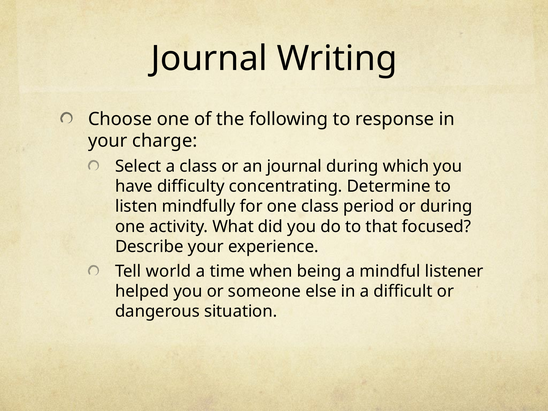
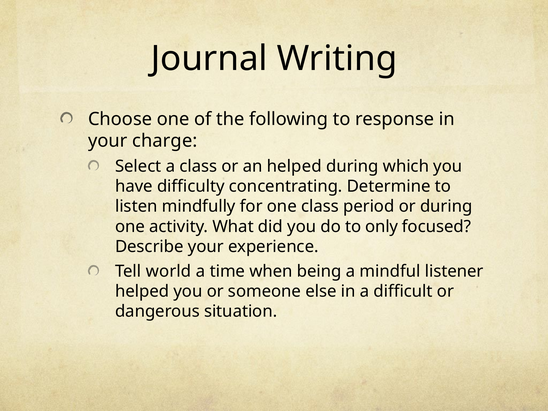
an journal: journal -> helped
that: that -> only
